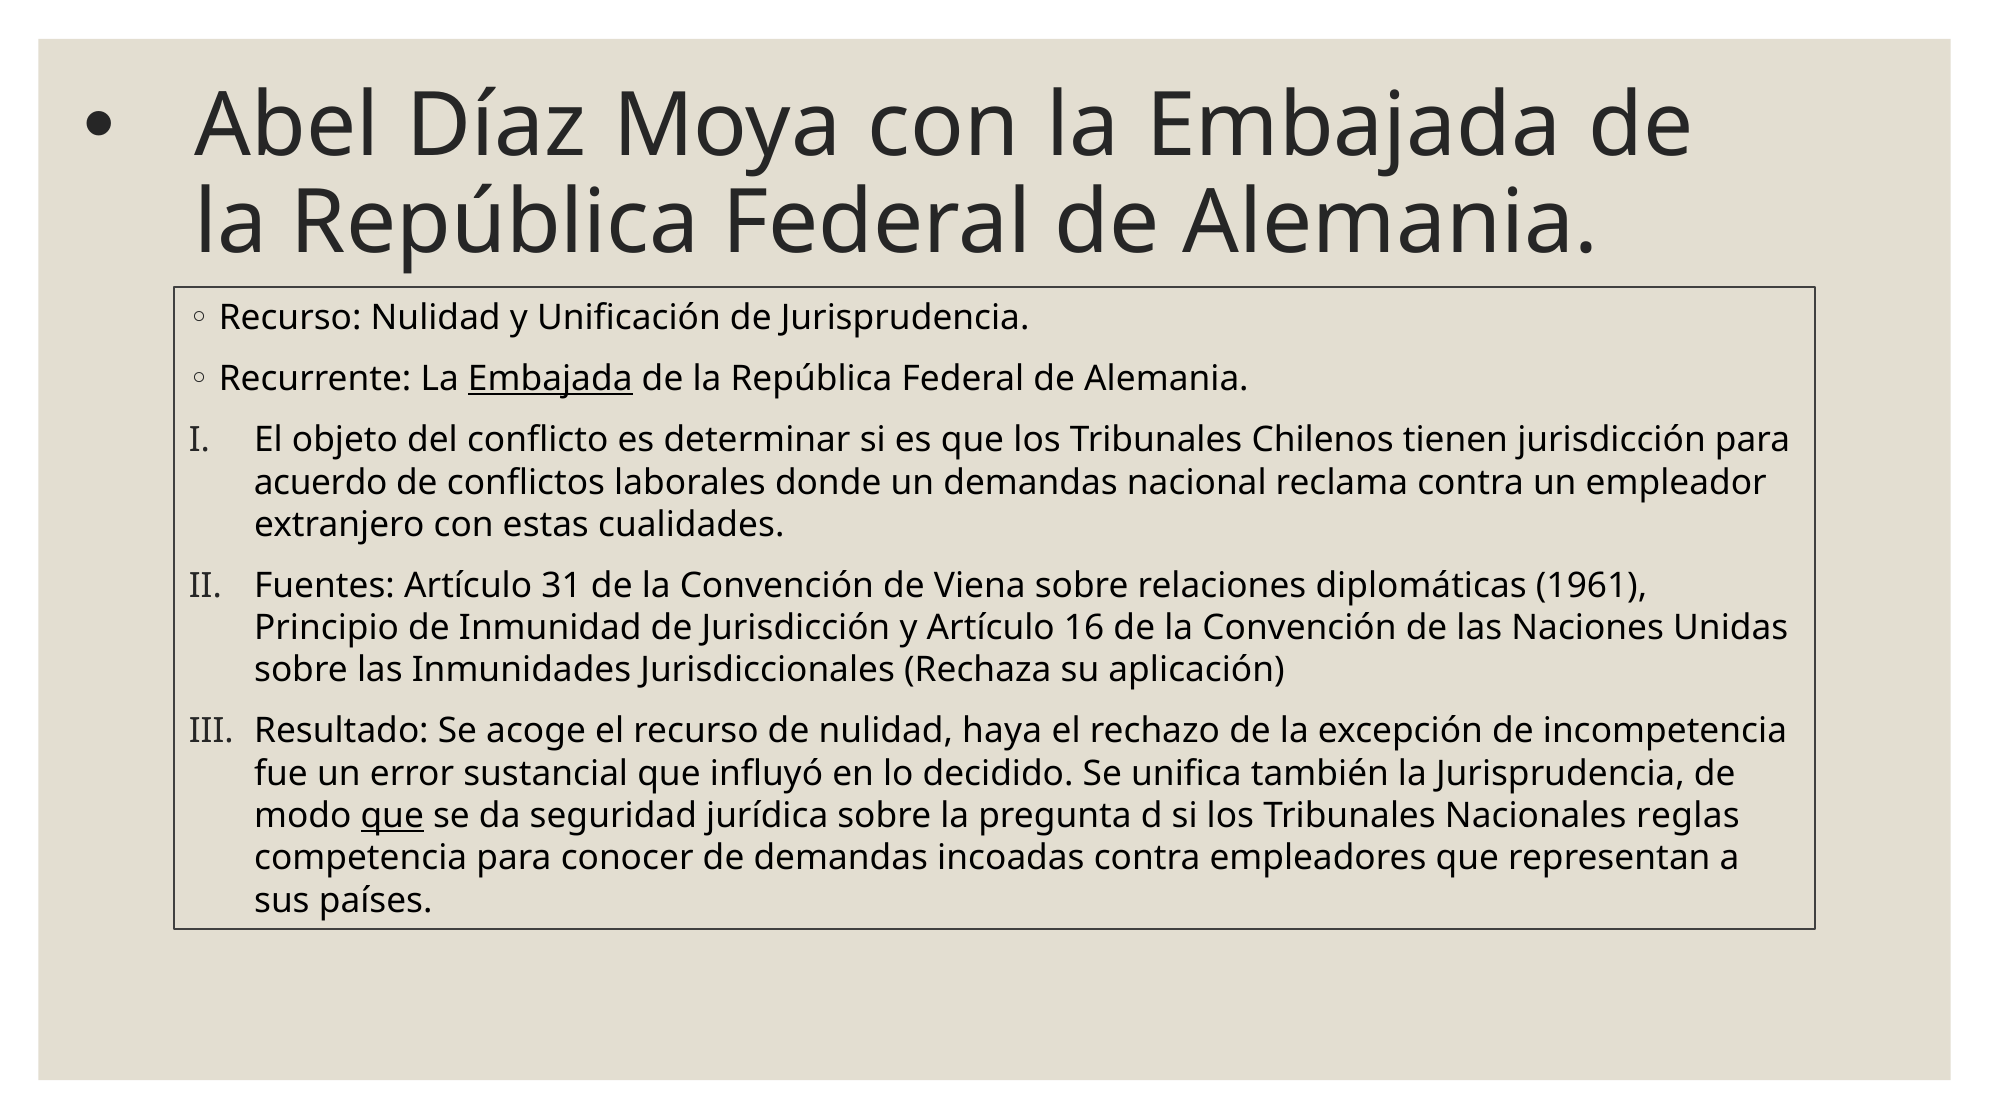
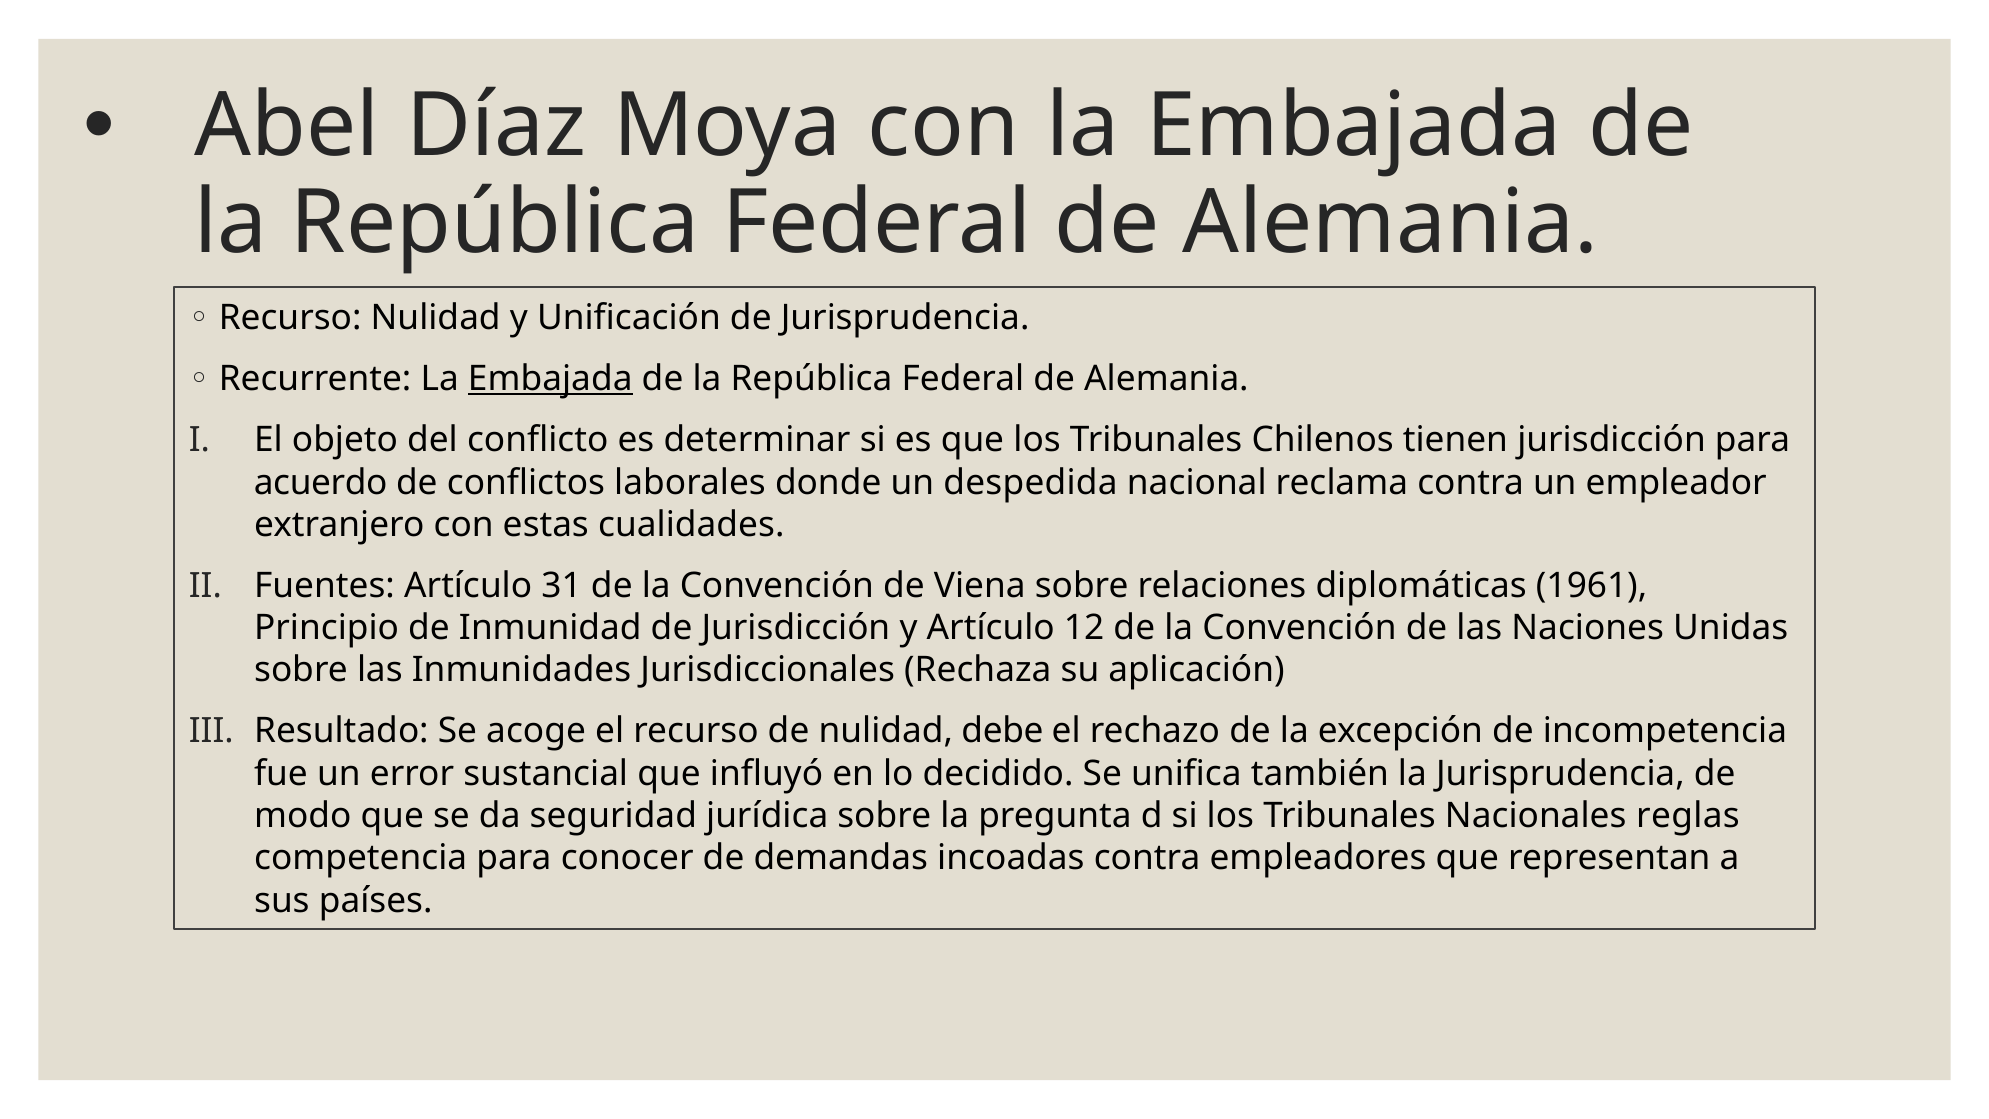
un demandas: demandas -> despedida
16: 16 -> 12
haya: haya -> debe
que at (392, 816) underline: present -> none
